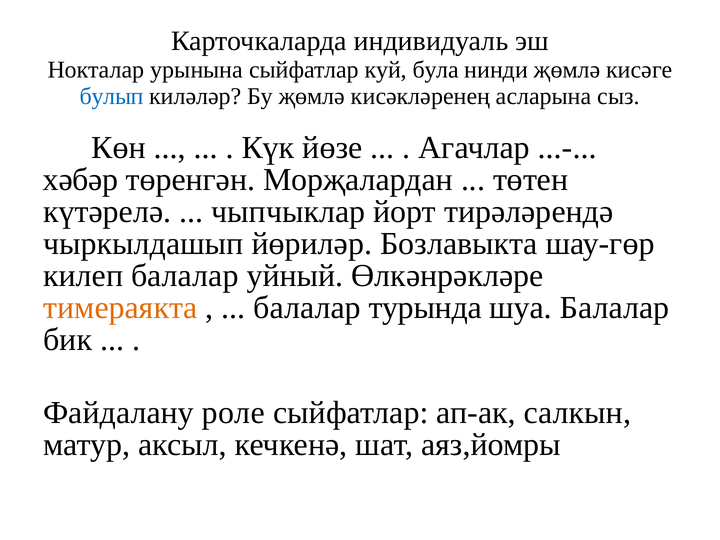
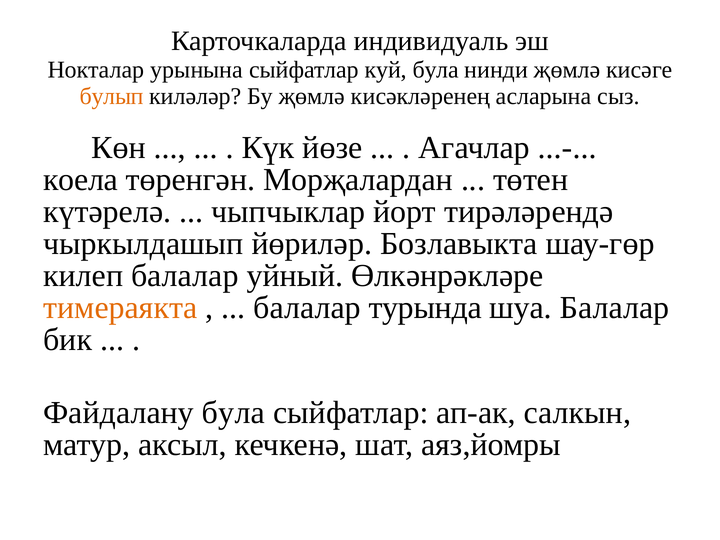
булып colour: blue -> orange
хәбәр: хәбәр -> коела
Файдалану роле: роле -> була
